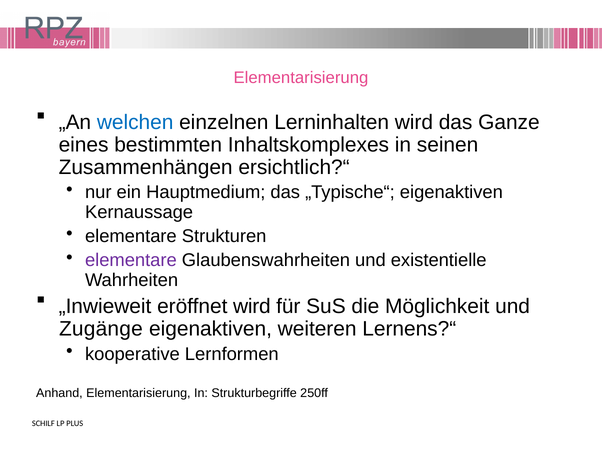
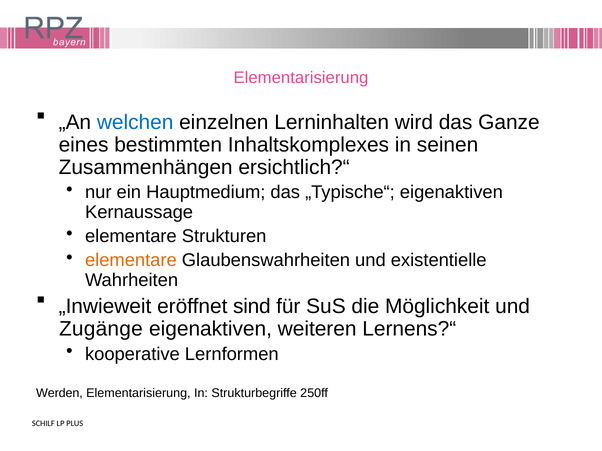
elementare at (131, 261) colour: purple -> orange
eröffnet wird: wird -> sind
Anhand: Anhand -> Werden
